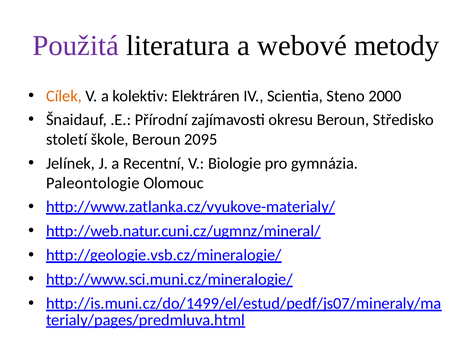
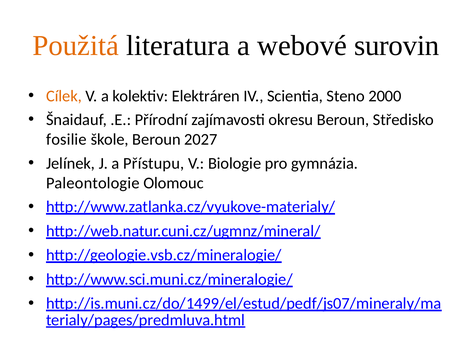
Použitá colour: purple -> orange
metody: metody -> surovin
století: století -> fosilie
2095: 2095 -> 2027
Recentní: Recentní -> Přístupu
